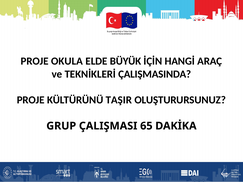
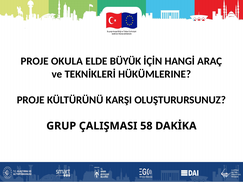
ÇALIŞMASINDA: ÇALIŞMASINDA -> HÜKÜMLERINE
TAŞIR: TAŞIR -> KARŞI
65: 65 -> 58
